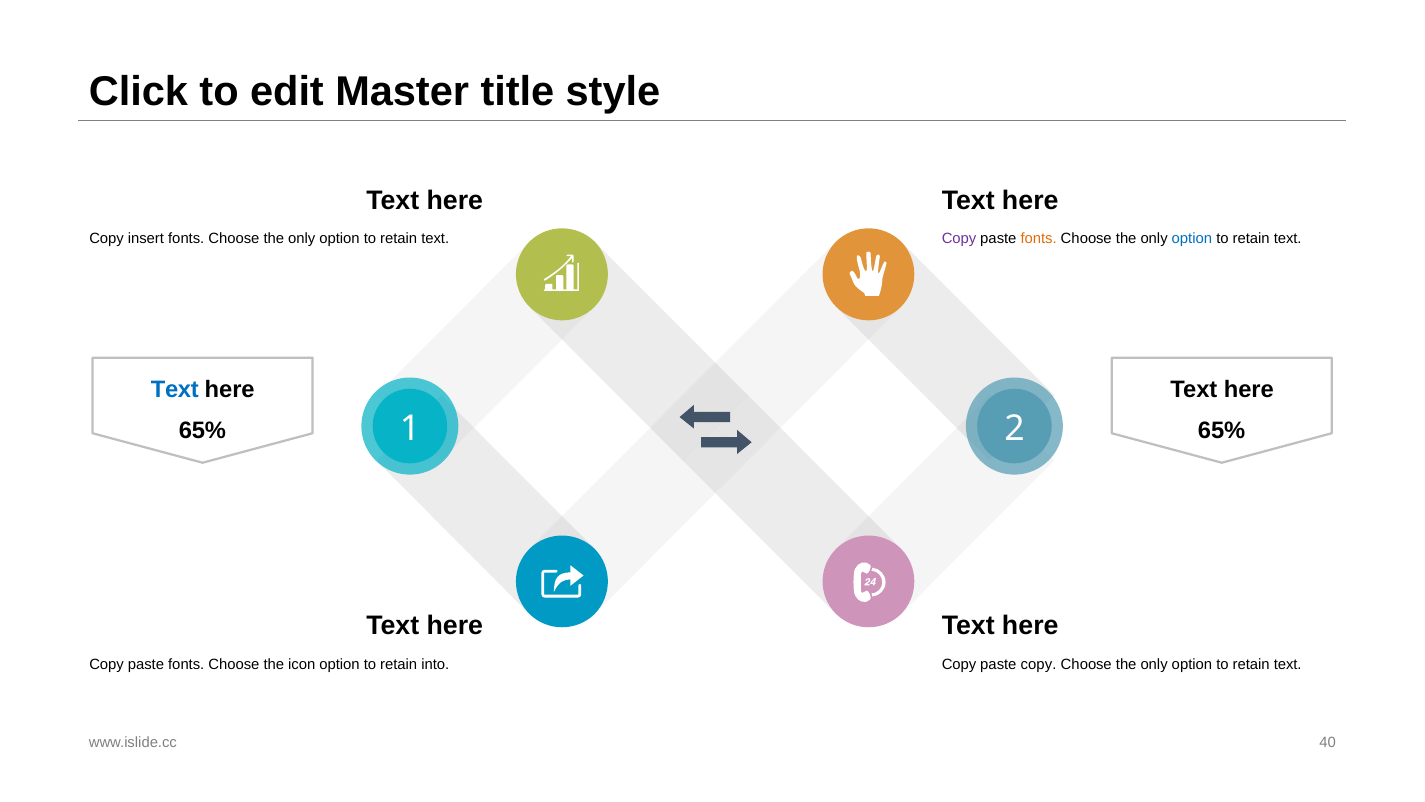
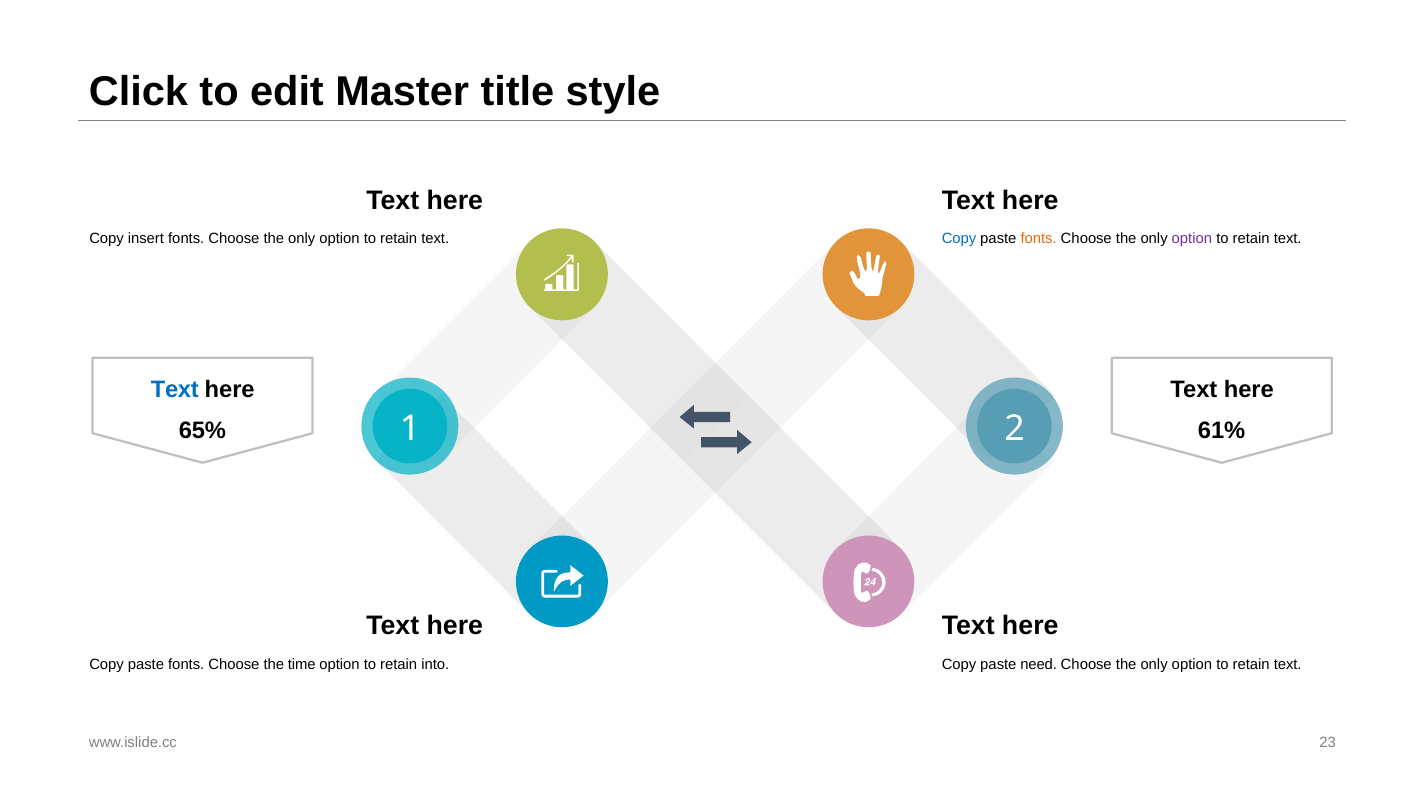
Copy at (959, 239) colour: purple -> blue
option at (1192, 239) colour: blue -> purple
65% at (1222, 430): 65% -> 61%
icon: icon -> time
paste copy: copy -> need
40: 40 -> 23
